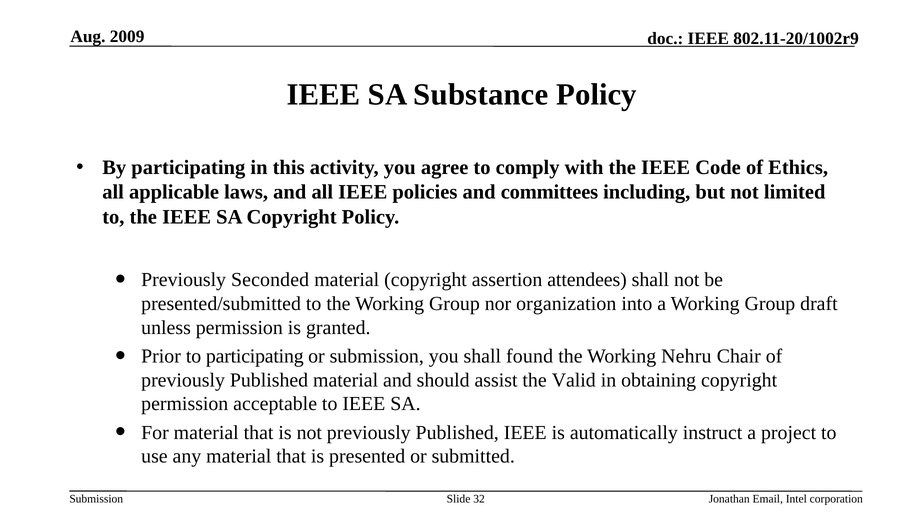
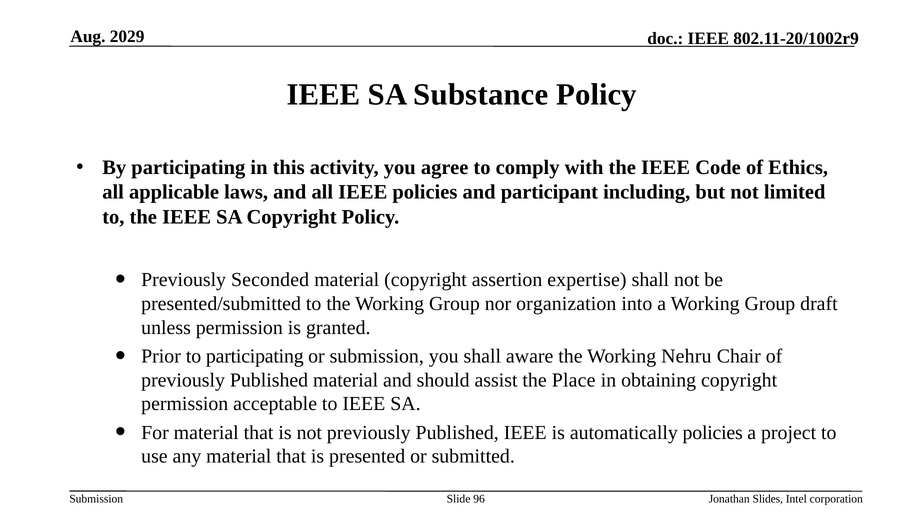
2009: 2009 -> 2029
committees: committees -> participant
attendees: attendees -> expertise
found: found -> aware
Valid: Valid -> Place
automatically instruct: instruct -> policies
32: 32 -> 96
Email: Email -> Slides
